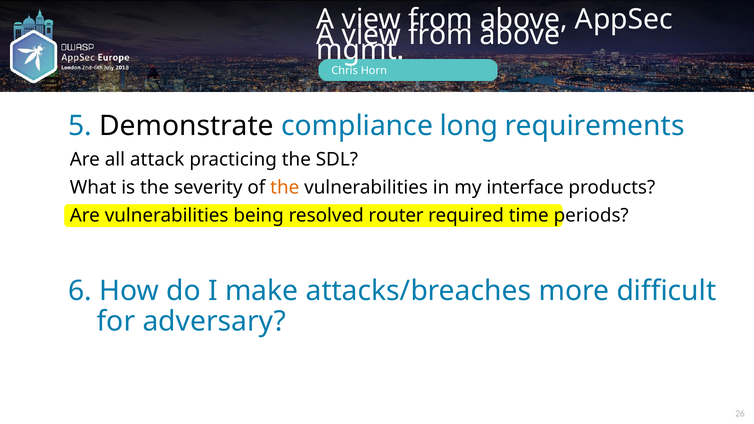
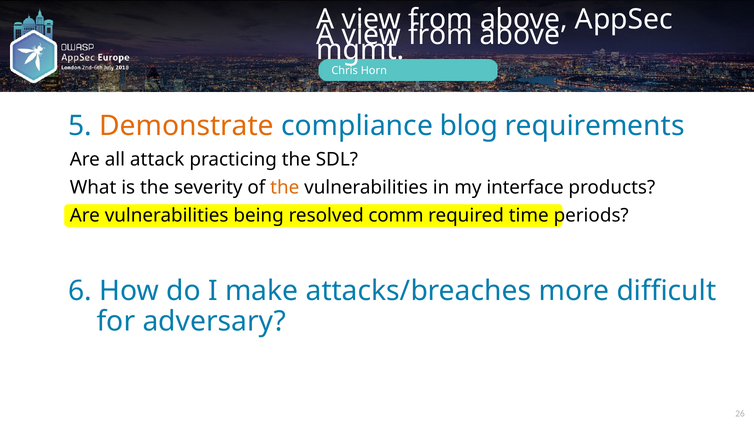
Demonstrate colour: black -> orange
long: long -> blog
router: router -> comm
